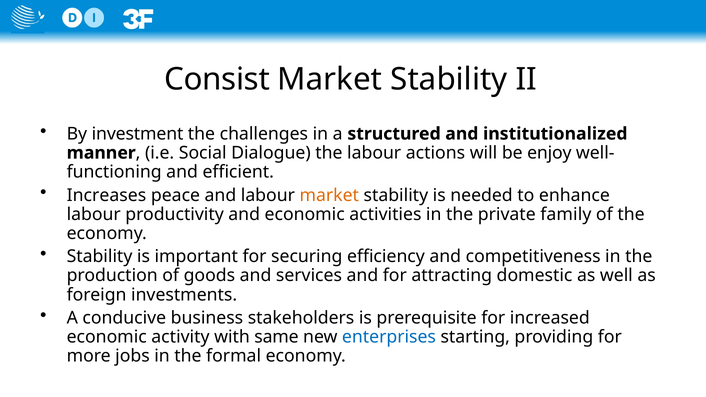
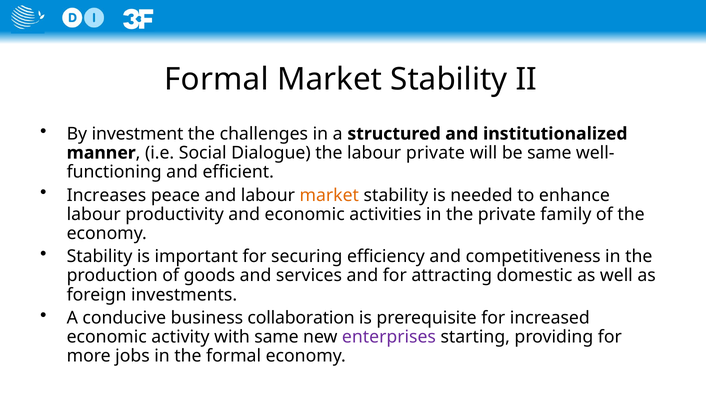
Consist at (217, 79): Consist -> Formal
labour actions: actions -> private
be enjoy: enjoy -> same
stakeholders: stakeholders -> collaboration
enterprises colour: blue -> purple
